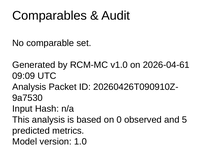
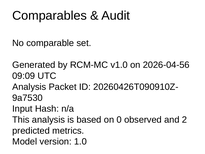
2026-04-61: 2026-04-61 -> 2026-04-56
5: 5 -> 2
